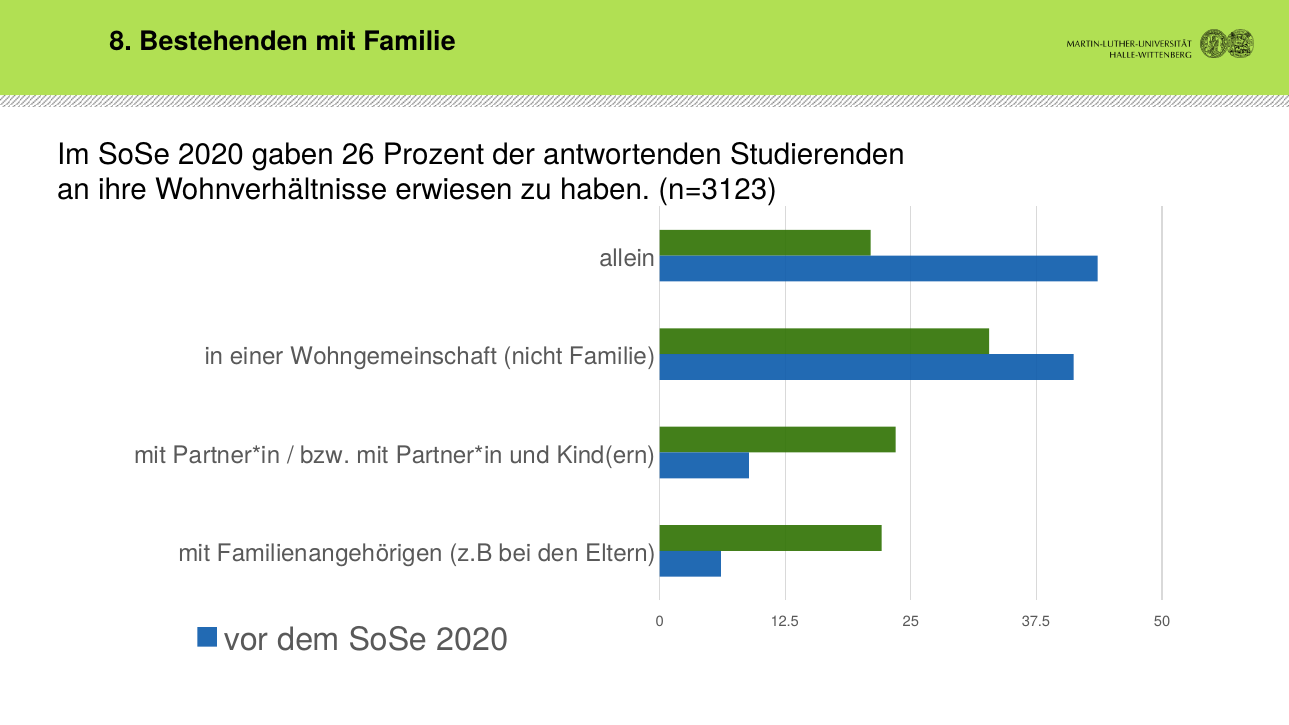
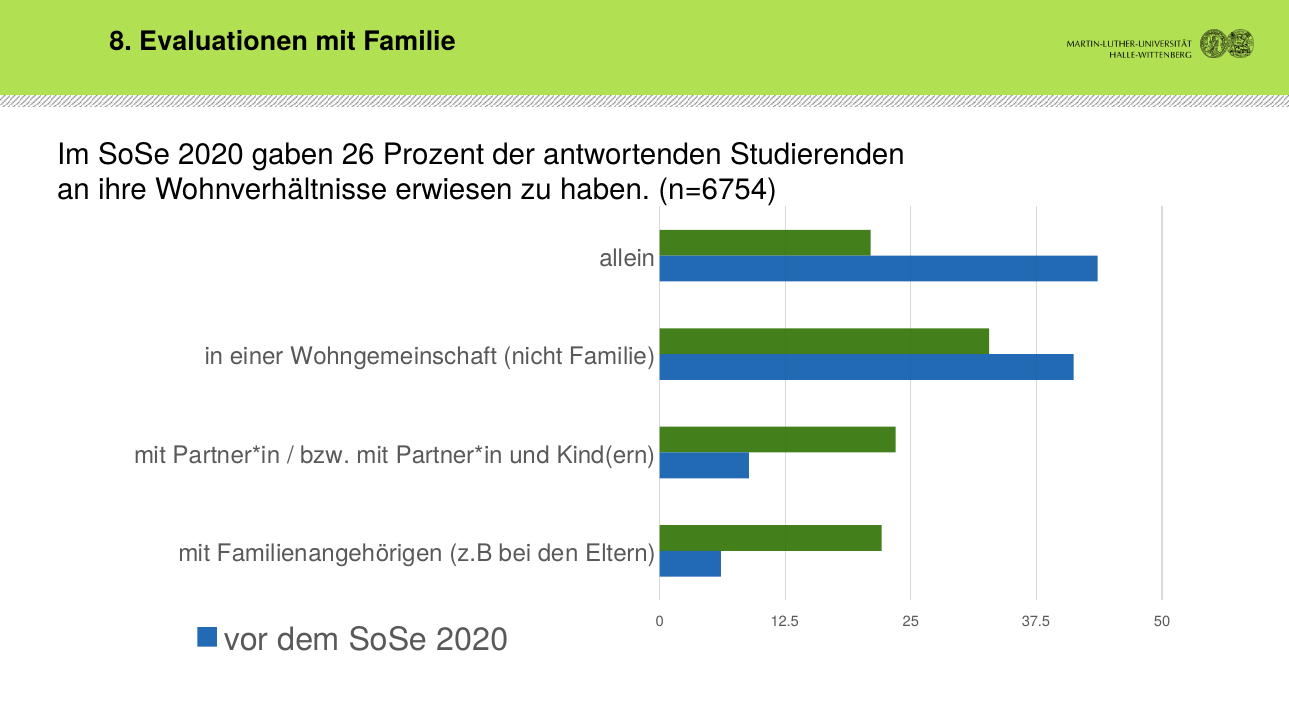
Bestehenden: Bestehenden -> Evaluationen
n=3123: n=3123 -> n=6754
